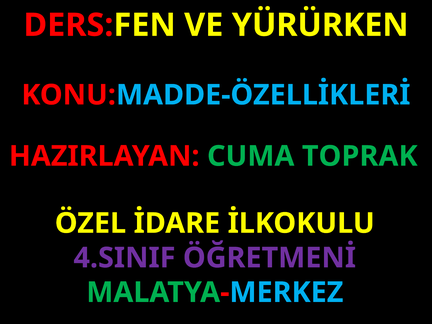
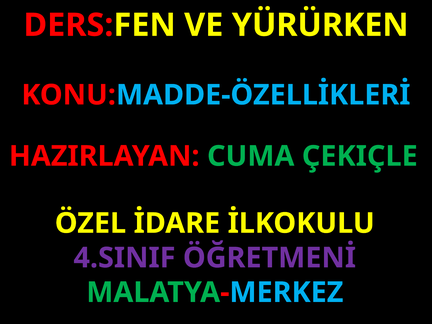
TOPRAK: TOPRAK -> ÇEKIÇLE
